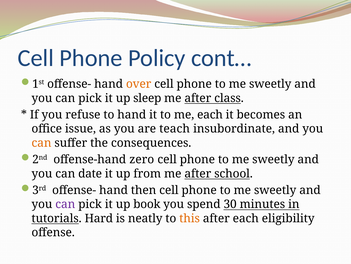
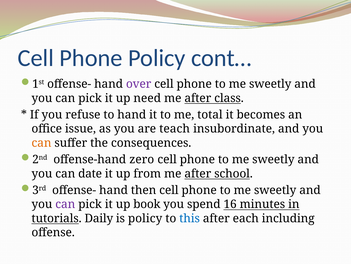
over colour: orange -> purple
sleep: sleep -> need
me each: each -> total
30: 30 -> 16
Hard: Hard -> Daily
is neatly: neatly -> policy
this colour: orange -> blue
eligibility: eligibility -> including
